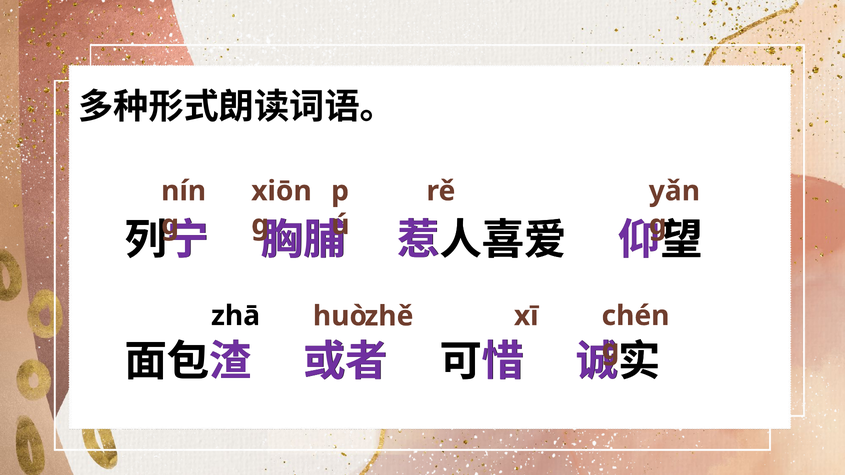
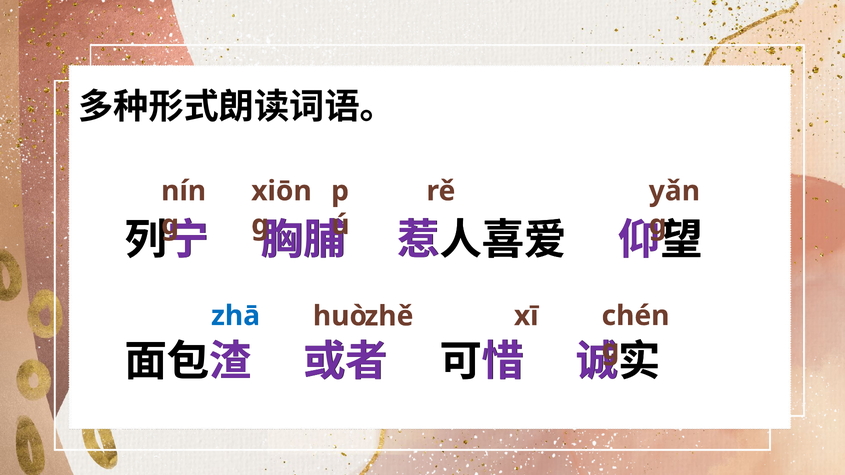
zhā colour: black -> blue
